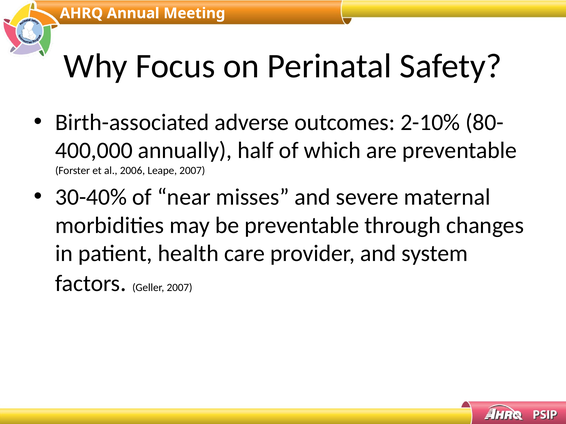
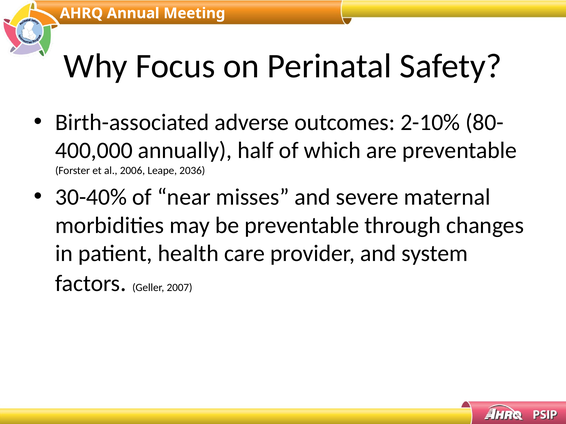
Leape 2007: 2007 -> 2036
